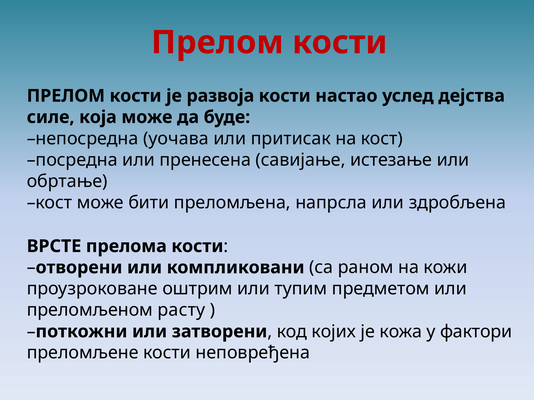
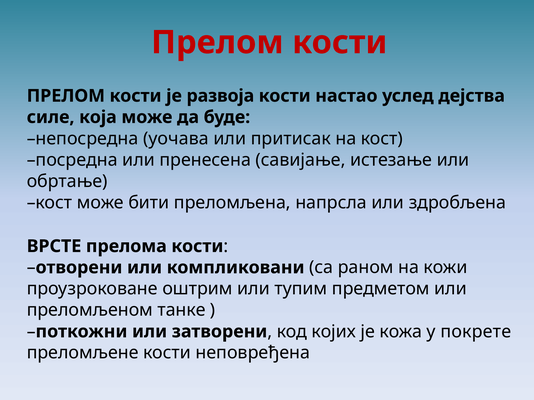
расту: расту -> танке
фактори: фактори -> покрете
